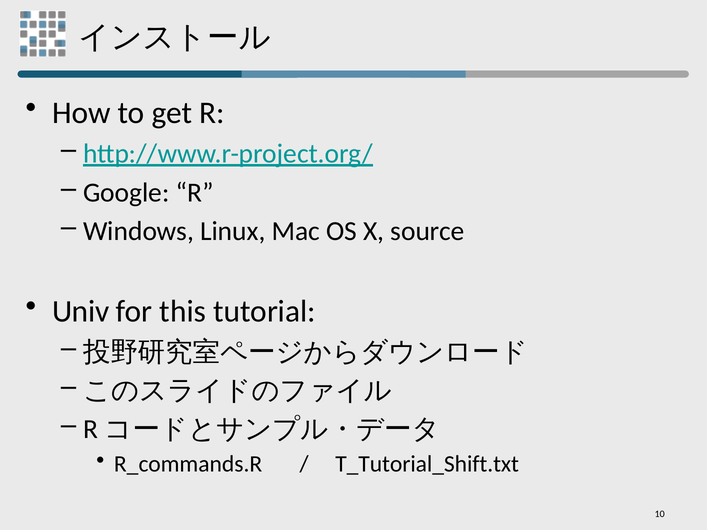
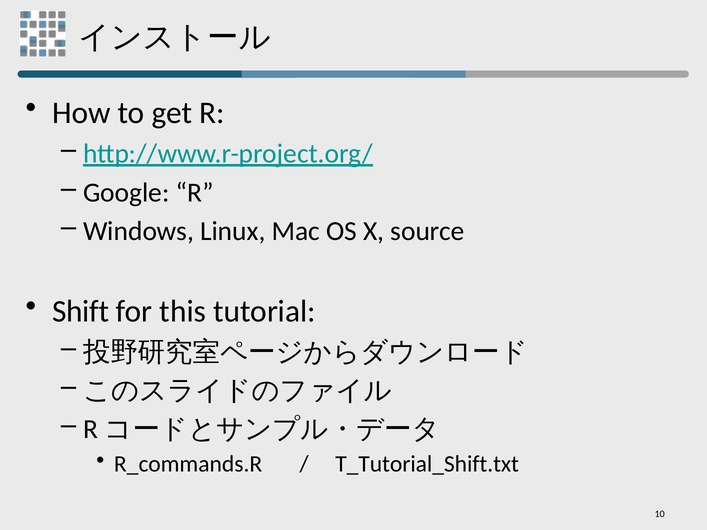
Univ: Univ -> Shift
